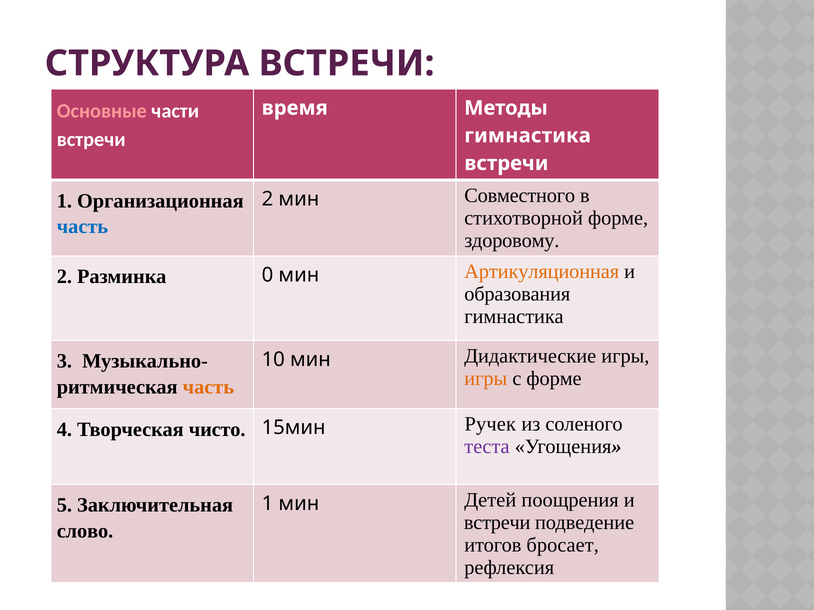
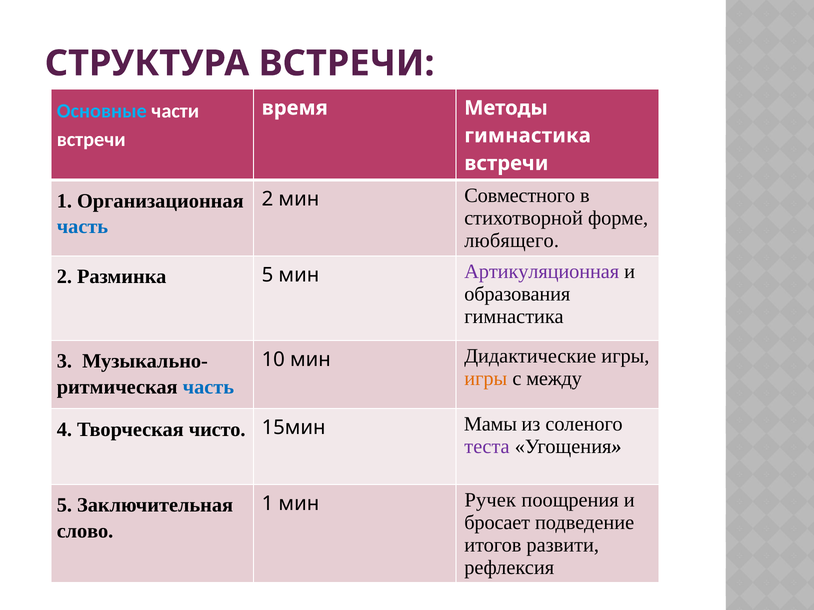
Основные colour: pink -> light blue
здоровому: здоровому -> любящего
Разминка 0: 0 -> 5
Артикуляционная colour: orange -> purple
с форме: форме -> между
часть at (208, 387) colour: orange -> blue
Ручек: Ручек -> Мамы
Детей: Детей -> Ручек
встречи at (497, 523): встречи -> бросает
бросает: бросает -> развити
